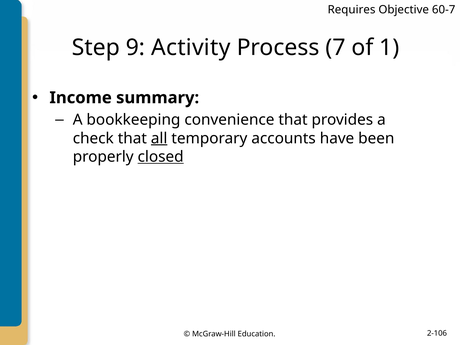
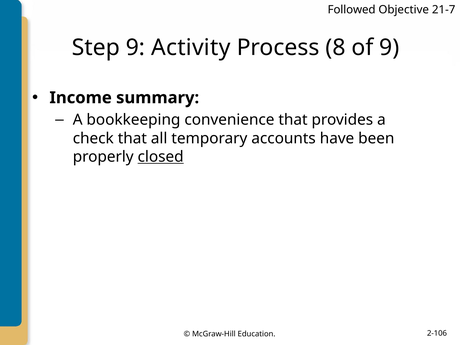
Requires: Requires -> Followed
60-7: 60-7 -> 21-7
7: 7 -> 8
of 1: 1 -> 9
all underline: present -> none
